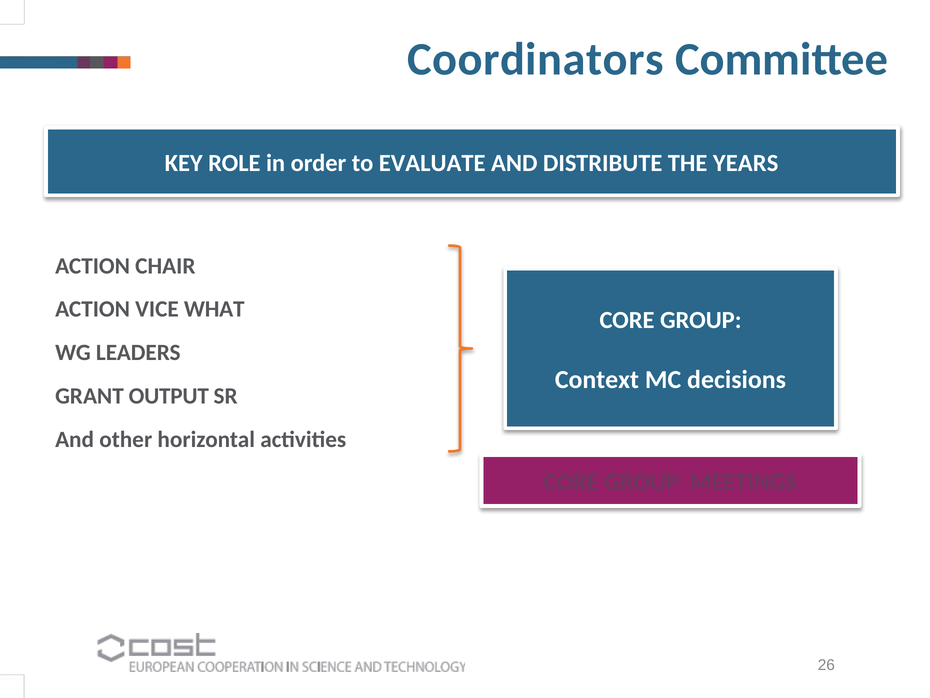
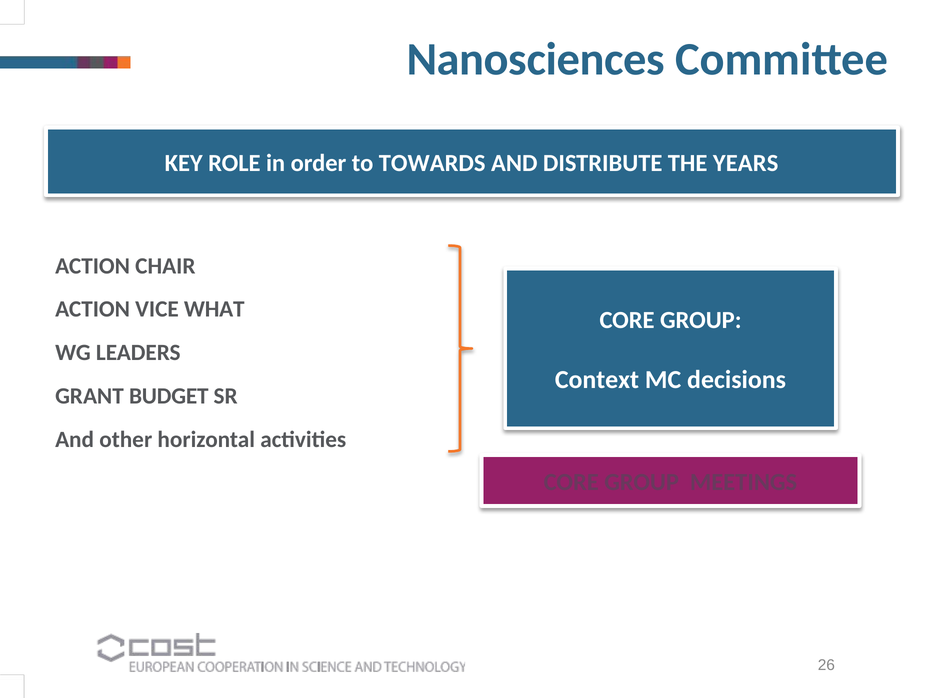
Coordinators: Coordinators -> Nanosciences
EVALUATE: EVALUATE -> TOWARDS
OUTPUT: OUTPUT -> BUDGET
